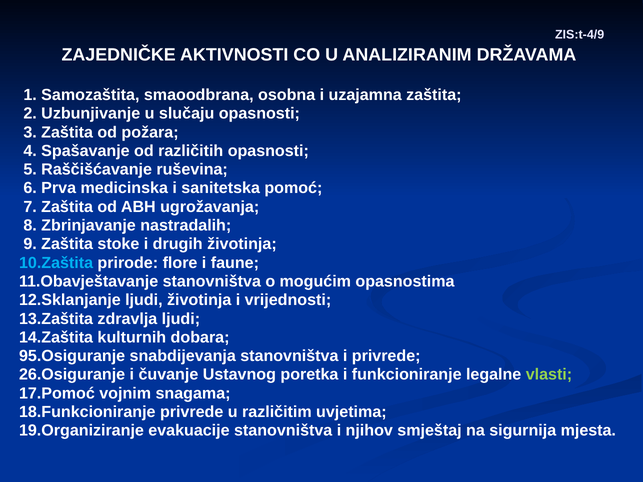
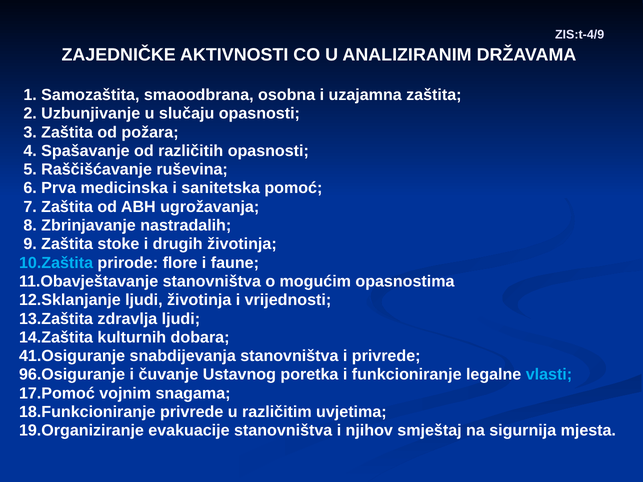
95.Osiguranje: 95.Osiguranje -> 41.Osiguranje
26.Osiguranje: 26.Osiguranje -> 96.Osiguranje
vlasti colour: light green -> light blue
